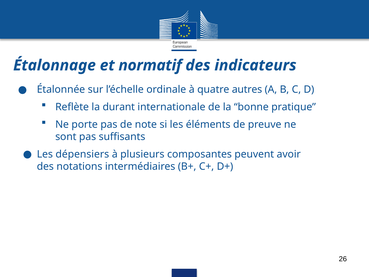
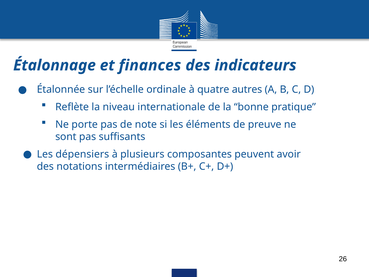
normatif: normatif -> finances
durant: durant -> niveau
